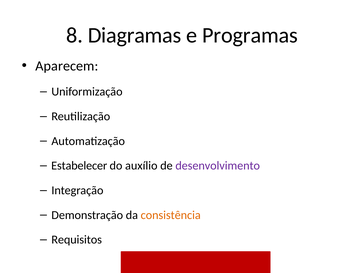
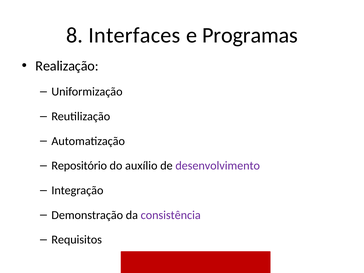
Diagramas: Diagramas -> Interfaces
Aparecem: Aparecem -> Realização
Estabelecer: Estabelecer -> Repositório
consistência colour: orange -> purple
